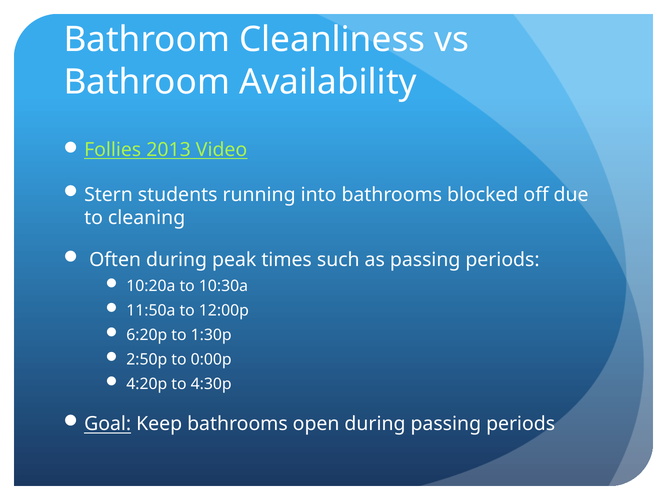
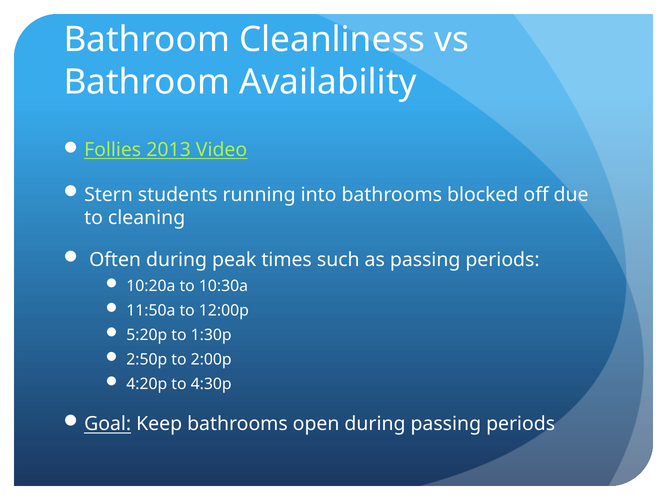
6:20p: 6:20p -> 5:20p
0:00p: 0:00p -> 2:00p
